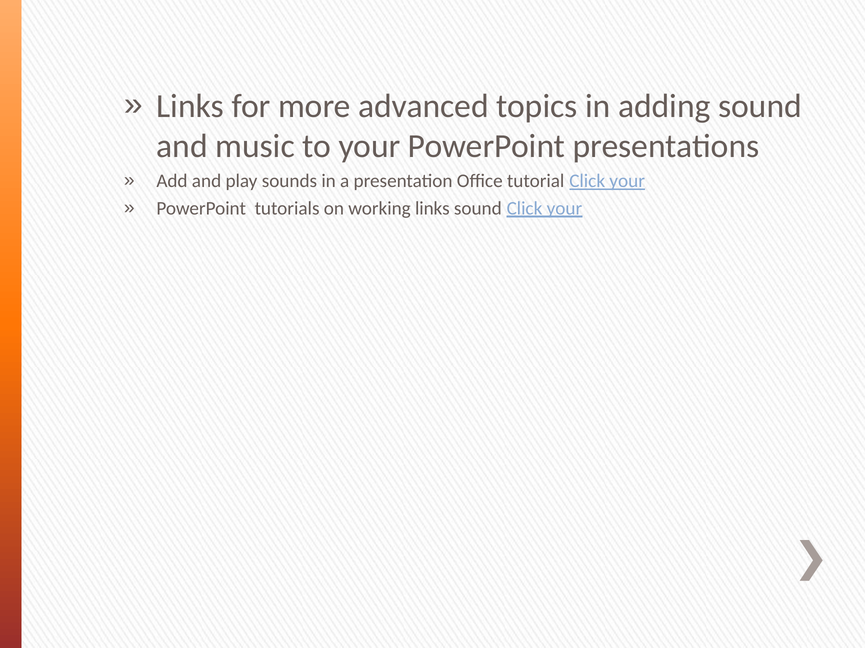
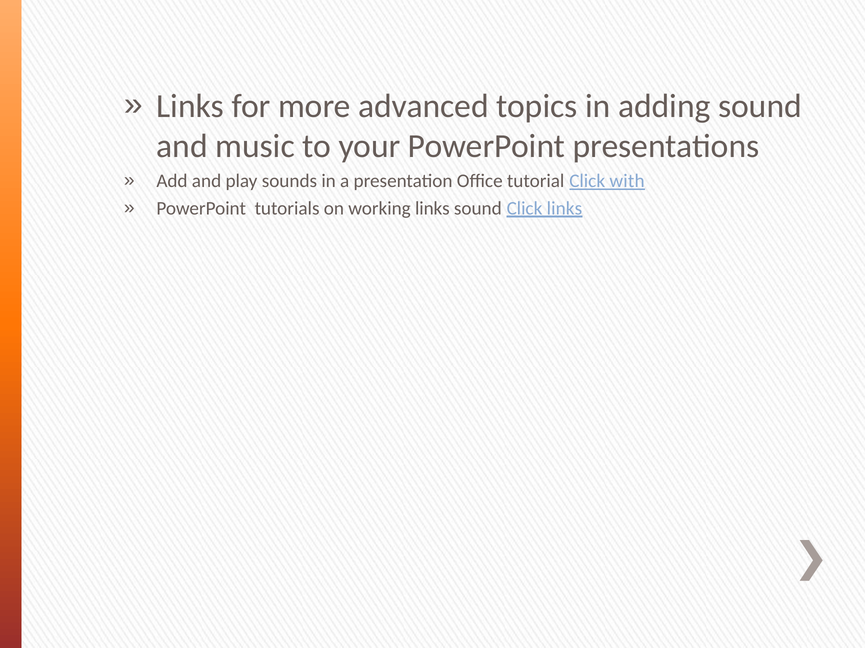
tutorial Click your: your -> with
sound Click your: your -> links
